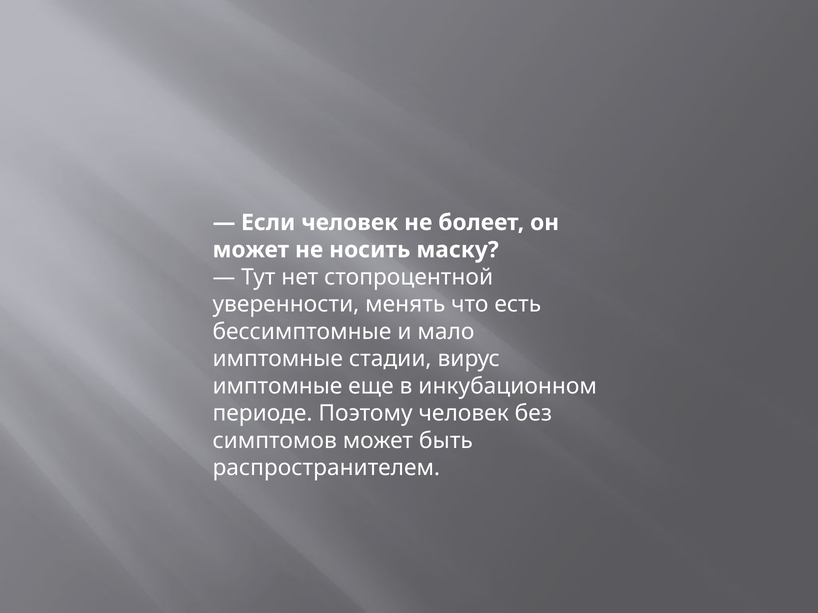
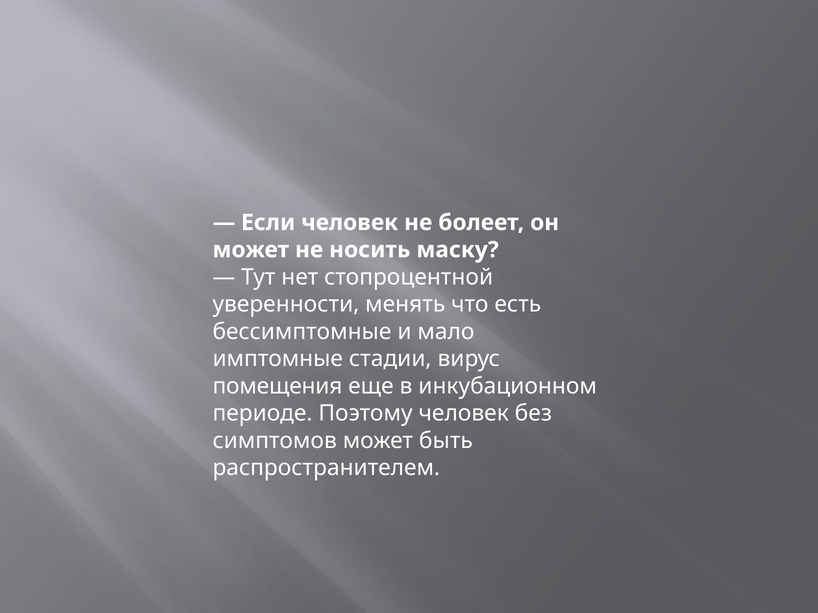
имптомные at (277, 386): имптомные -> помещения
